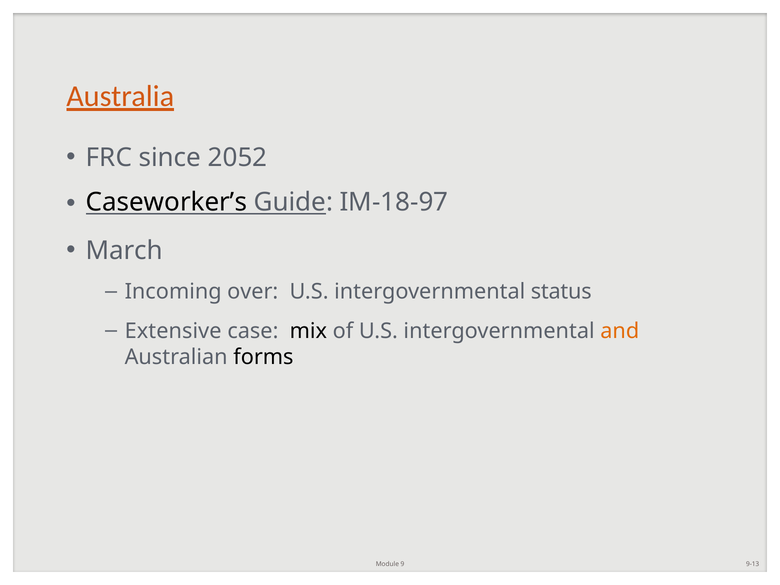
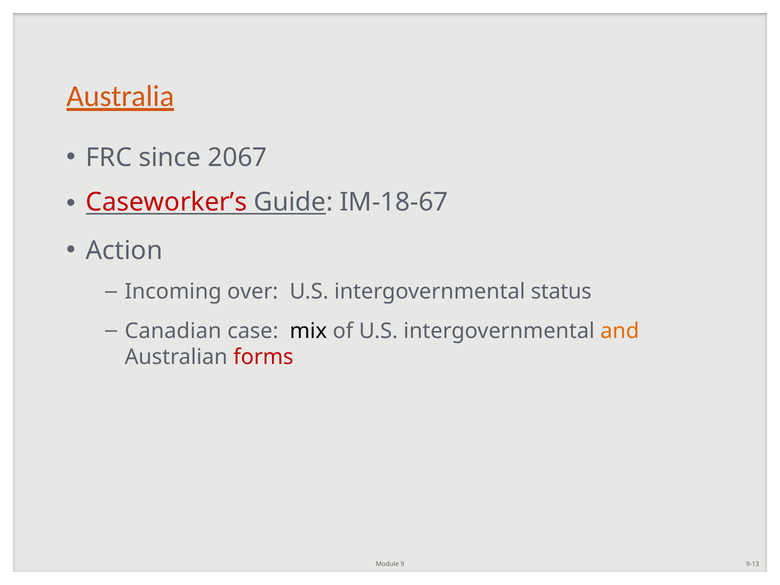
2052: 2052 -> 2067
Caseworker’s colour: black -> red
IM-18-97: IM-18-97 -> IM-18-67
March: March -> Action
Extensive: Extensive -> Canadian
forms colour: black -> red
